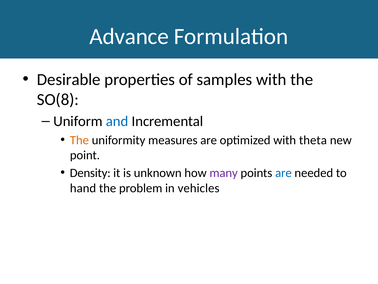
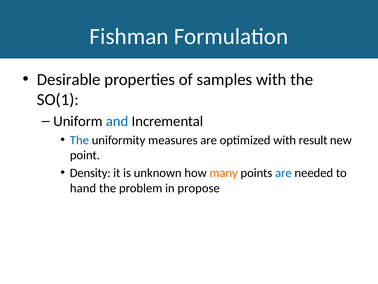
Advance: Advance -> Fishman
SO(8: SO(8 -> SO(1
The at (79, 140) colour: orange -> blue
theta: theta -> result
many colour: purple -> orange
vehicles: vehicles -> propose
